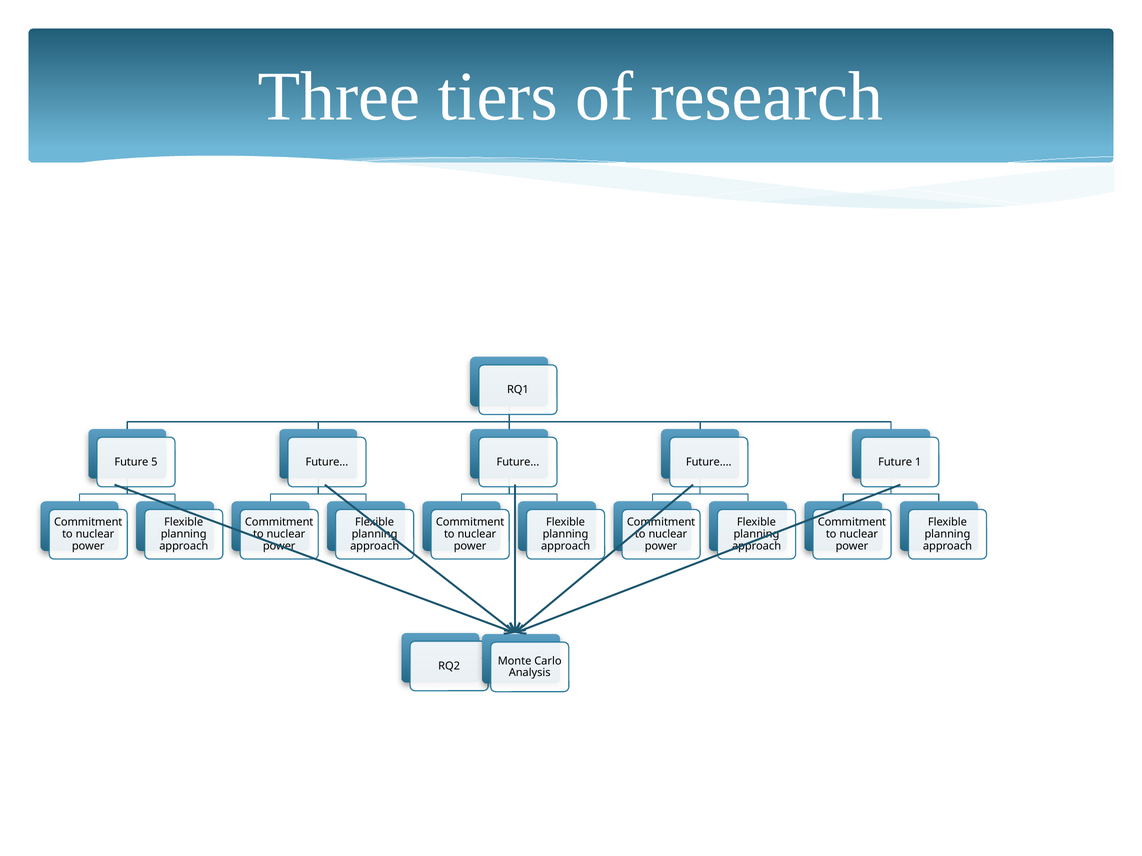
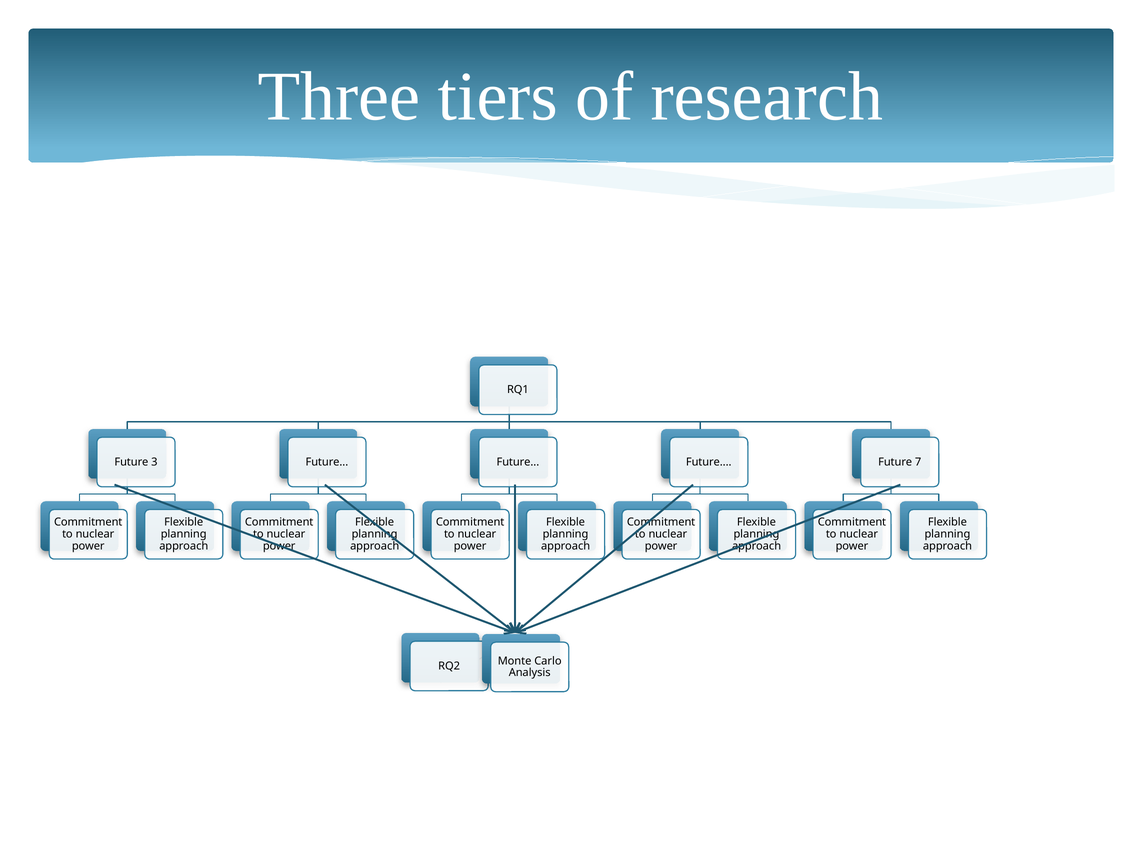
5: 5 -> 3
1: 1 -> 7
